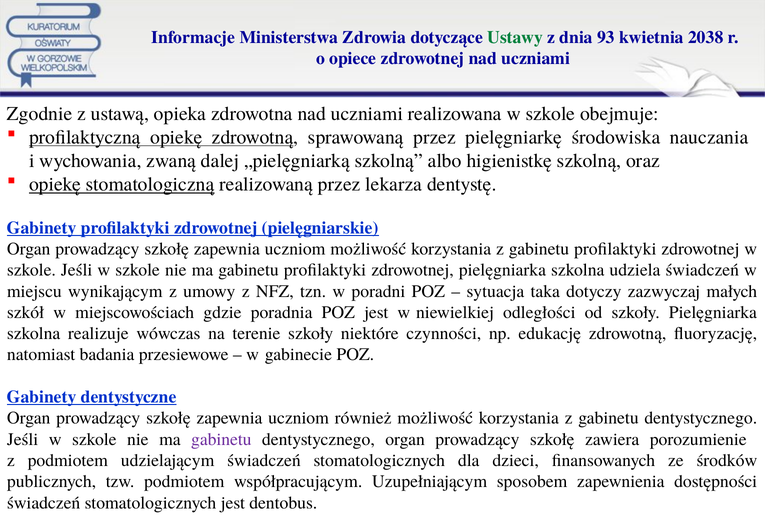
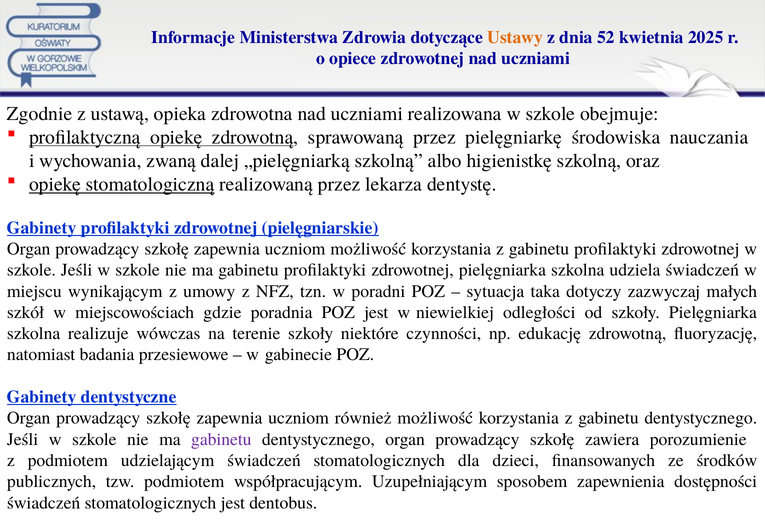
Ustawy colour: green -> orange
93: 93 -> 52
2038: 2038 -> 2025
